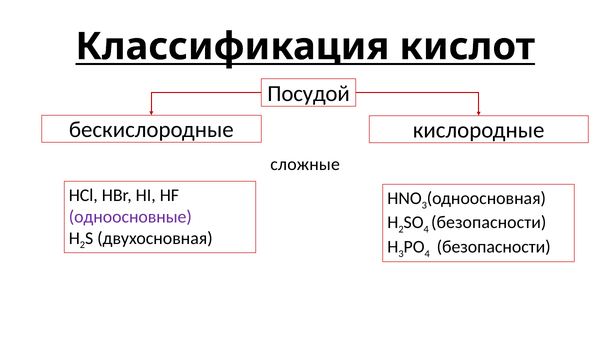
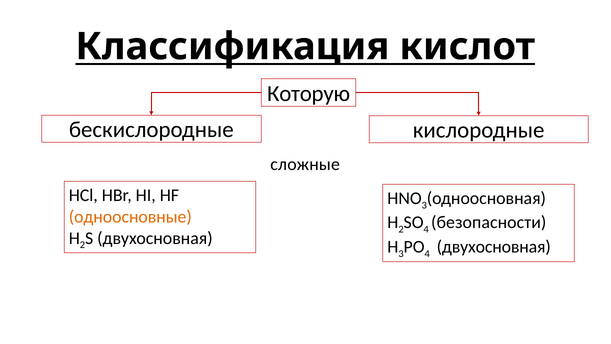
Посудой: Посудой -> Которую
одноосновные colour: purple -> orange
безопасности at (494, 247): безопасности -> двухосновная
